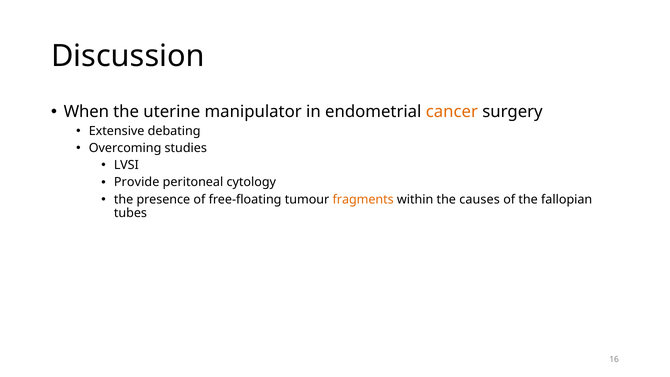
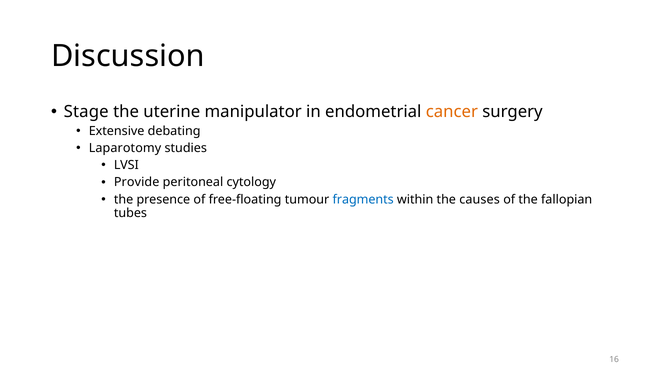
When: When -> Stage
Overcoming: Overcoming -> Laparotomy
fragments colour: orange -> blue
